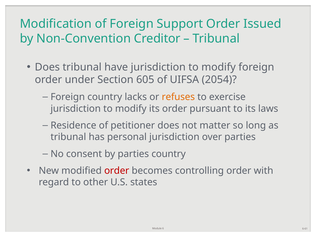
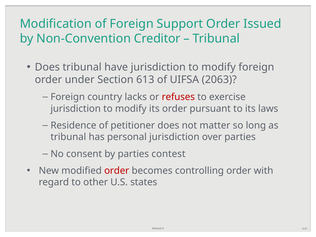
605: 605 -> 613
2054: 2054 -> 2063
refuses colour: orange -> red
parties country: country -> contest
